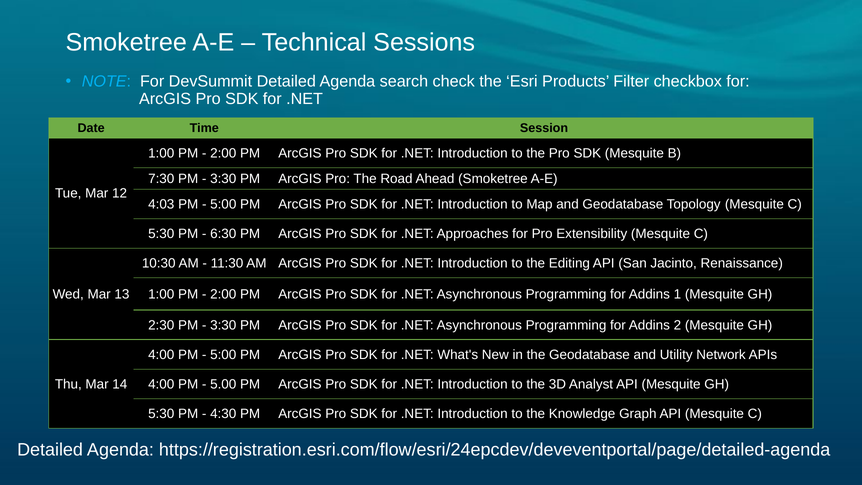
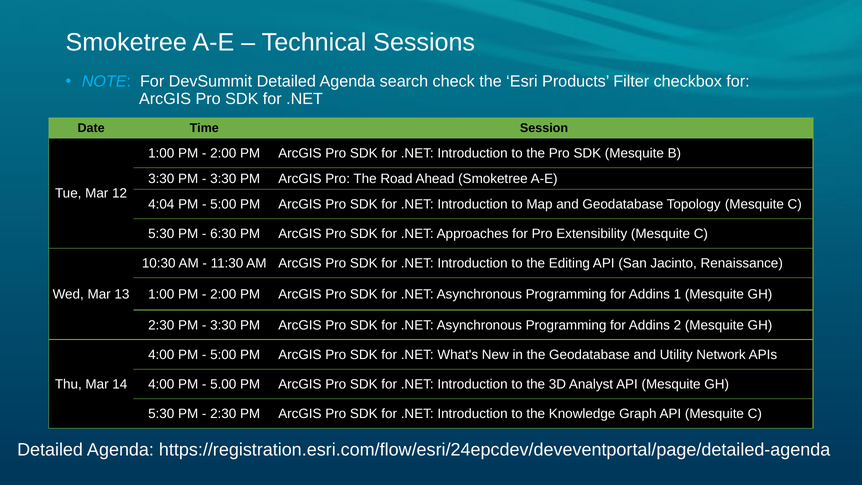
7:30 at (161, 179): 7:30 -> 3:30
4:03: 4:03 -> 4:04
4:30 at (223, 414): 4:30 -> 2:30
